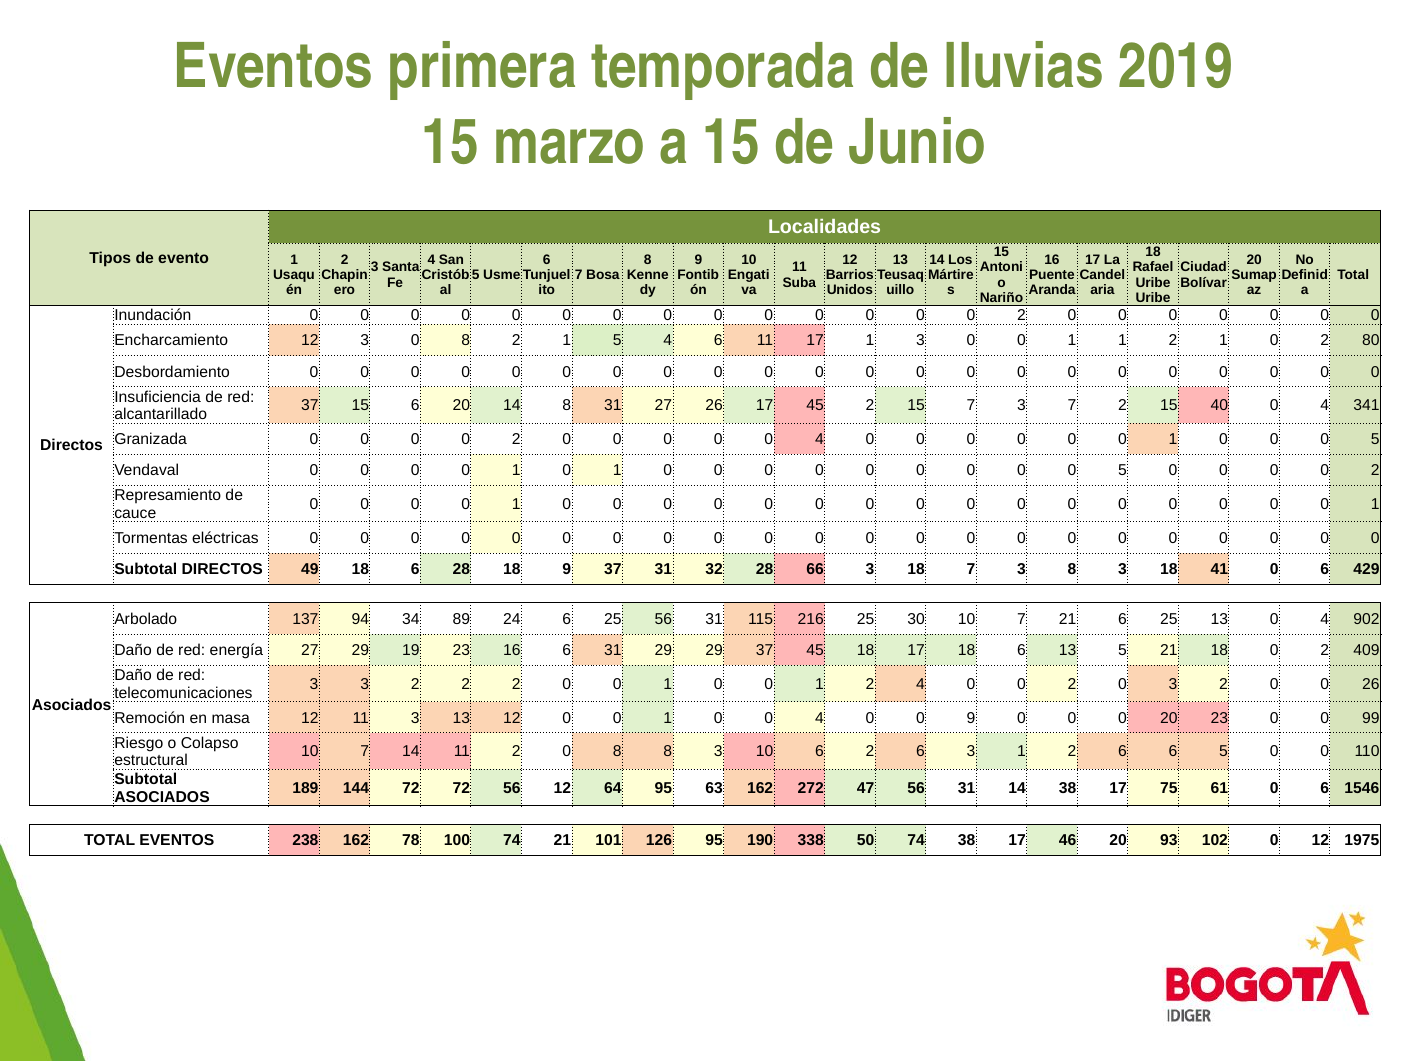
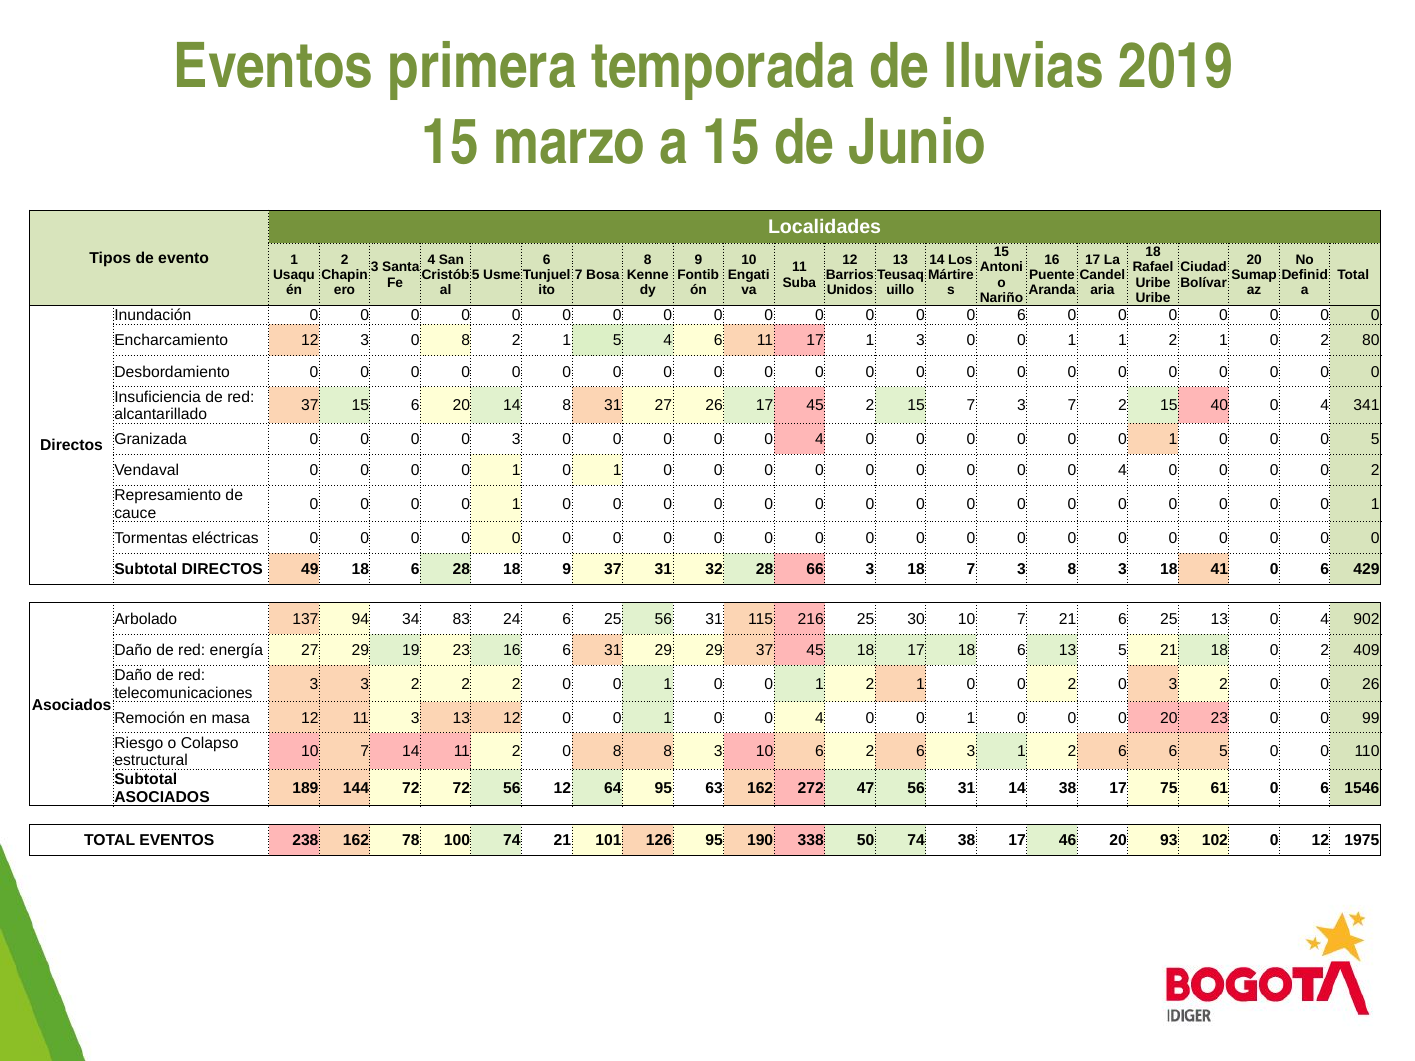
2 at (1021, 316): 2 -> 6
2 at (516, 440): 2 -> 3
5 at (1123, 471): 5 -> 4
89: 89 -> 83
0 1 2 4: 4 -> 1
4 0 0 9: 9 -> 1
